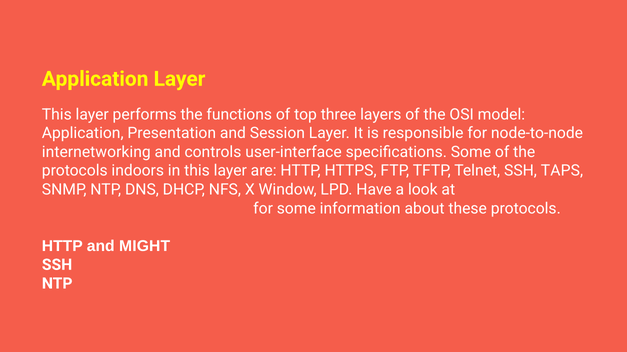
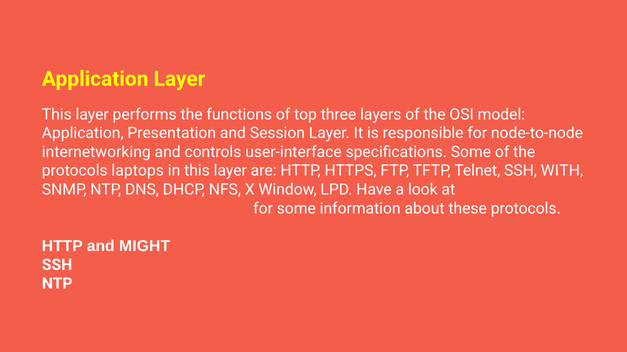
indoors: indoors -> laptops
TAPS: TAPS -> WITH
